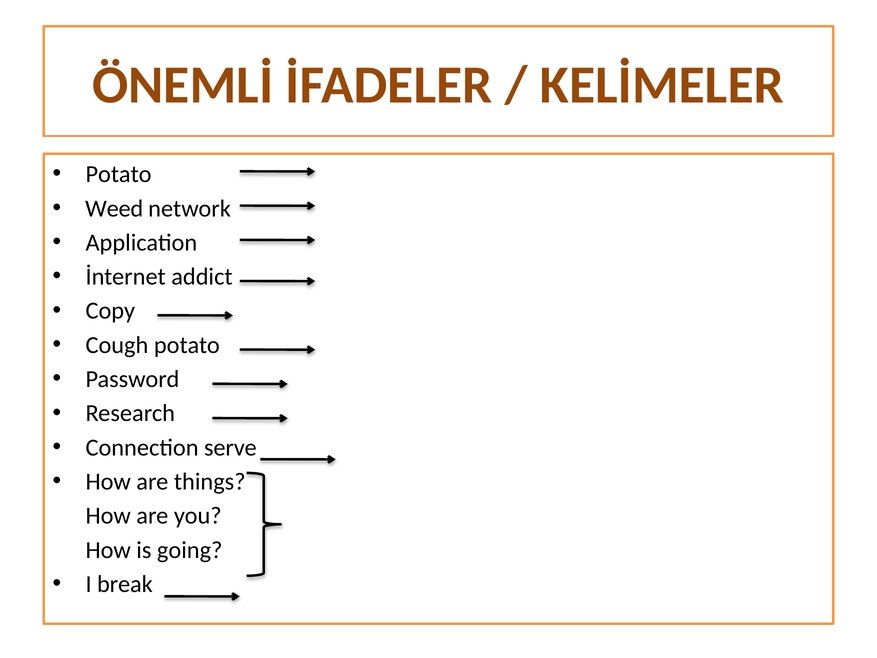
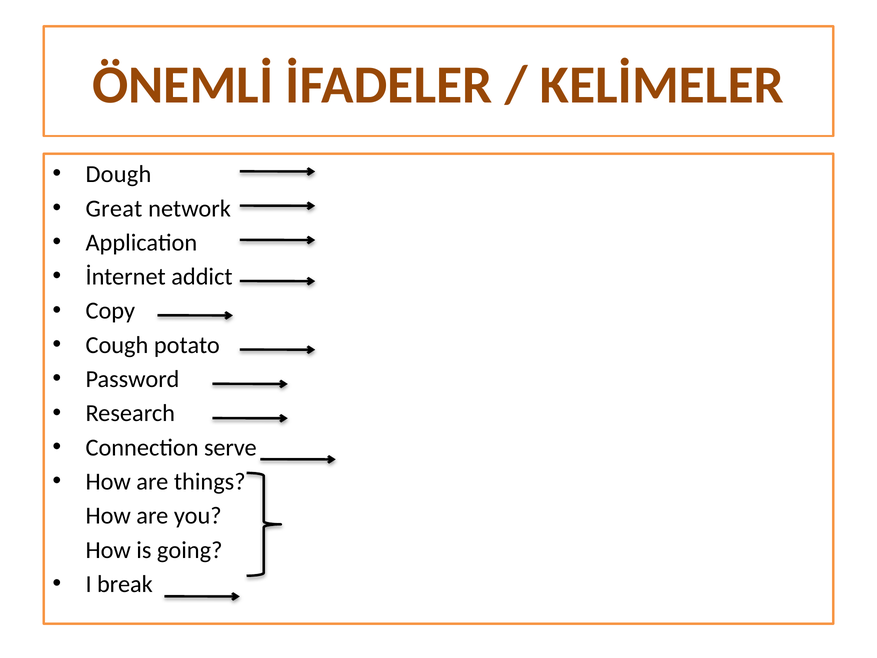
Potato at (119, 174): Potato -> Dough
Weed: Weed -> Great
